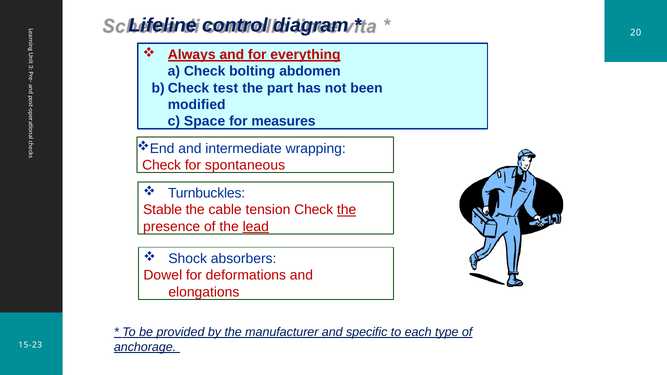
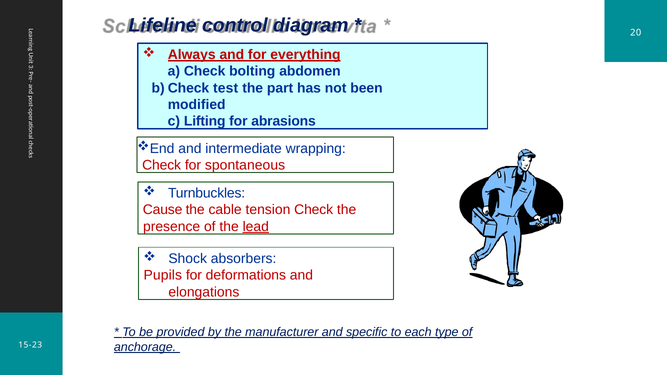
Space: Space -> Lifting
measures: measures -> abrasions
Stable: Stable -> Cause
the at (347, 210) underline: present -> none
Dowel: Dowel -> Pupils
